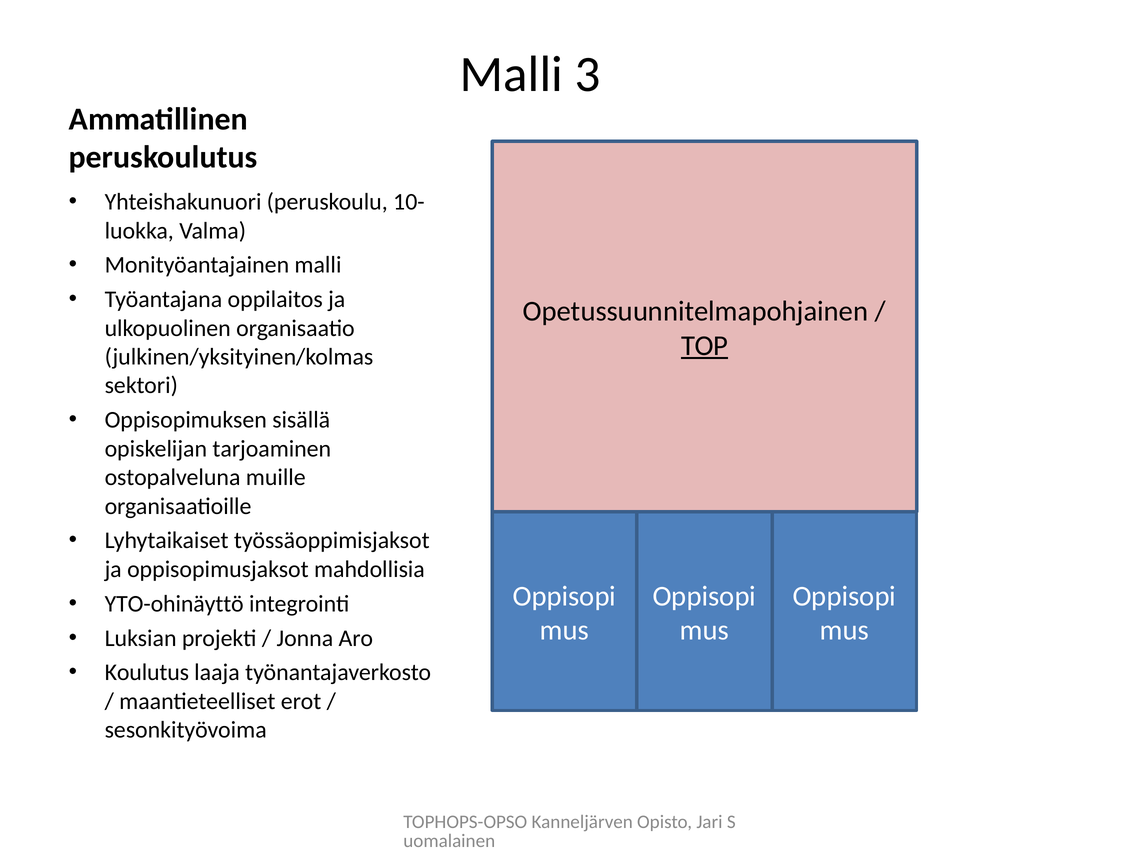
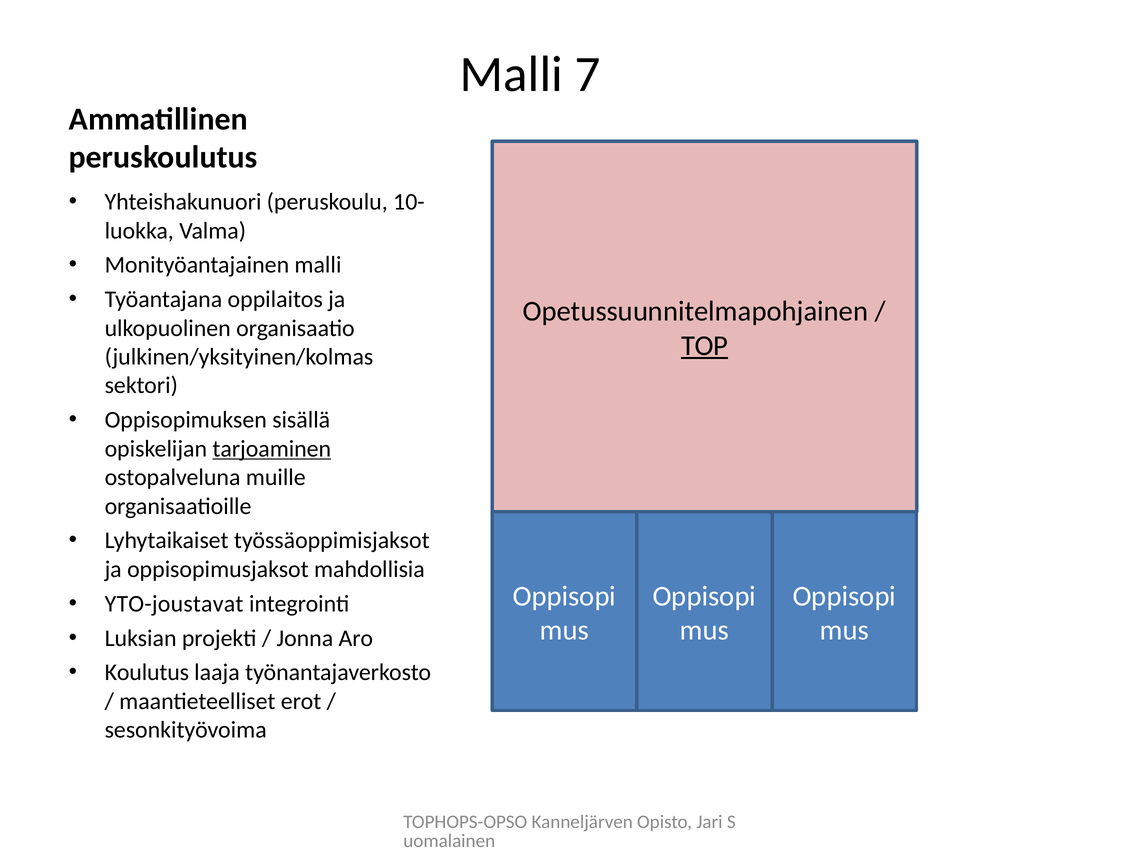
3: 3 -> 7
tarjoaminen underline: none -> present
YTO-ohinäyttö: YTO-ohinäyttö -> YTO-joustavat
